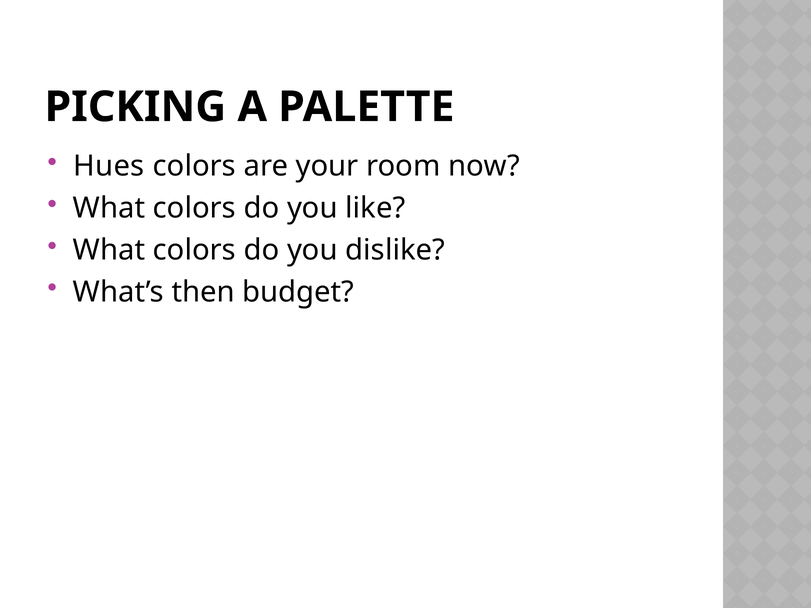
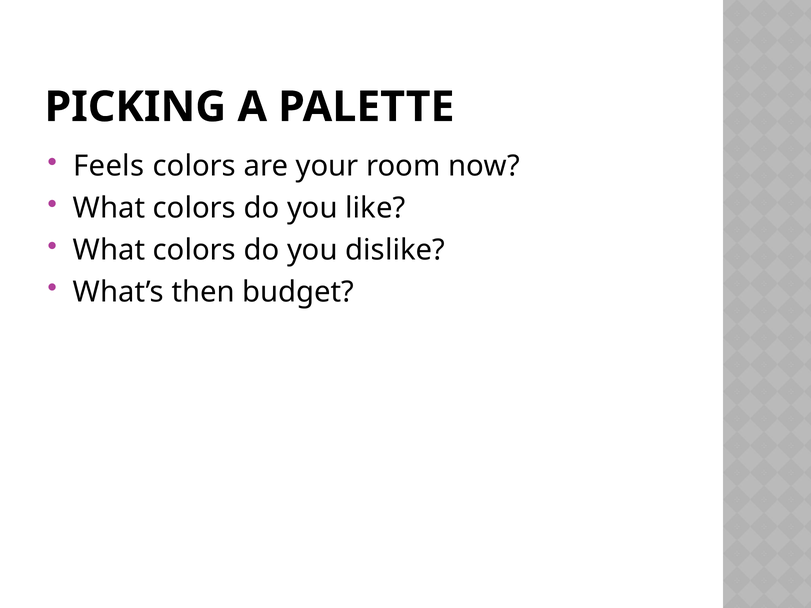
Hues: Hues -> Feels
